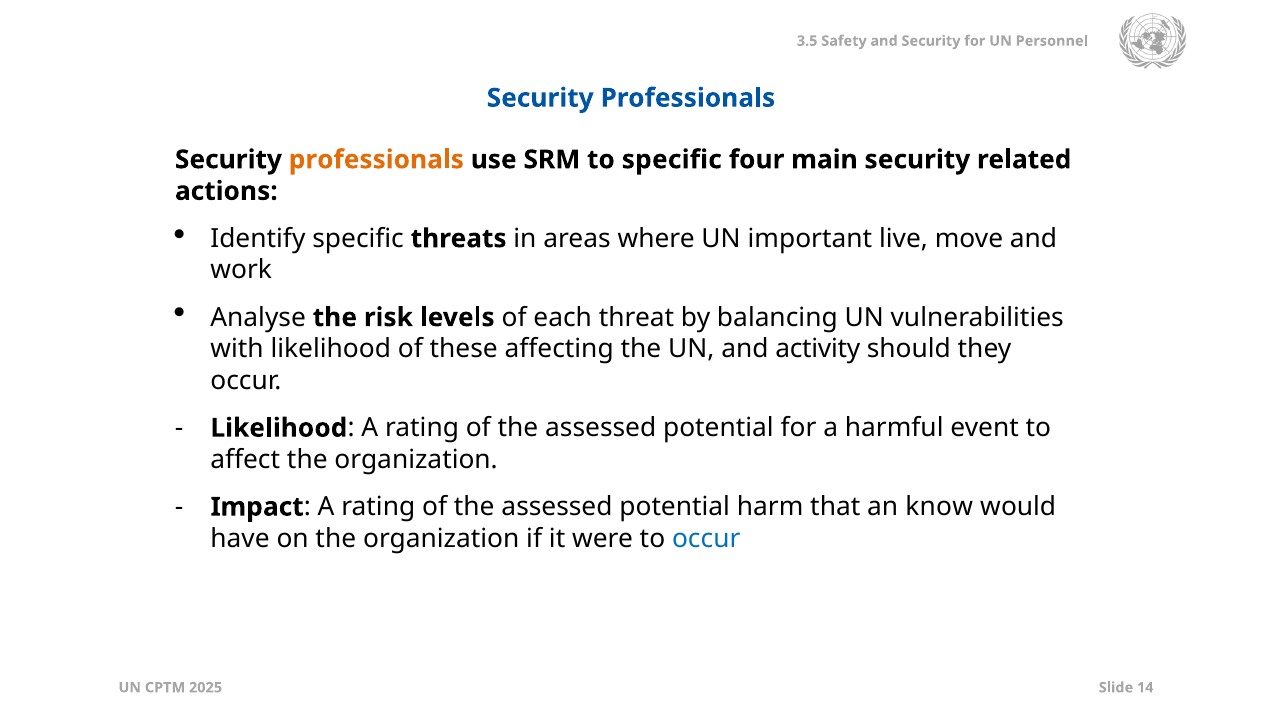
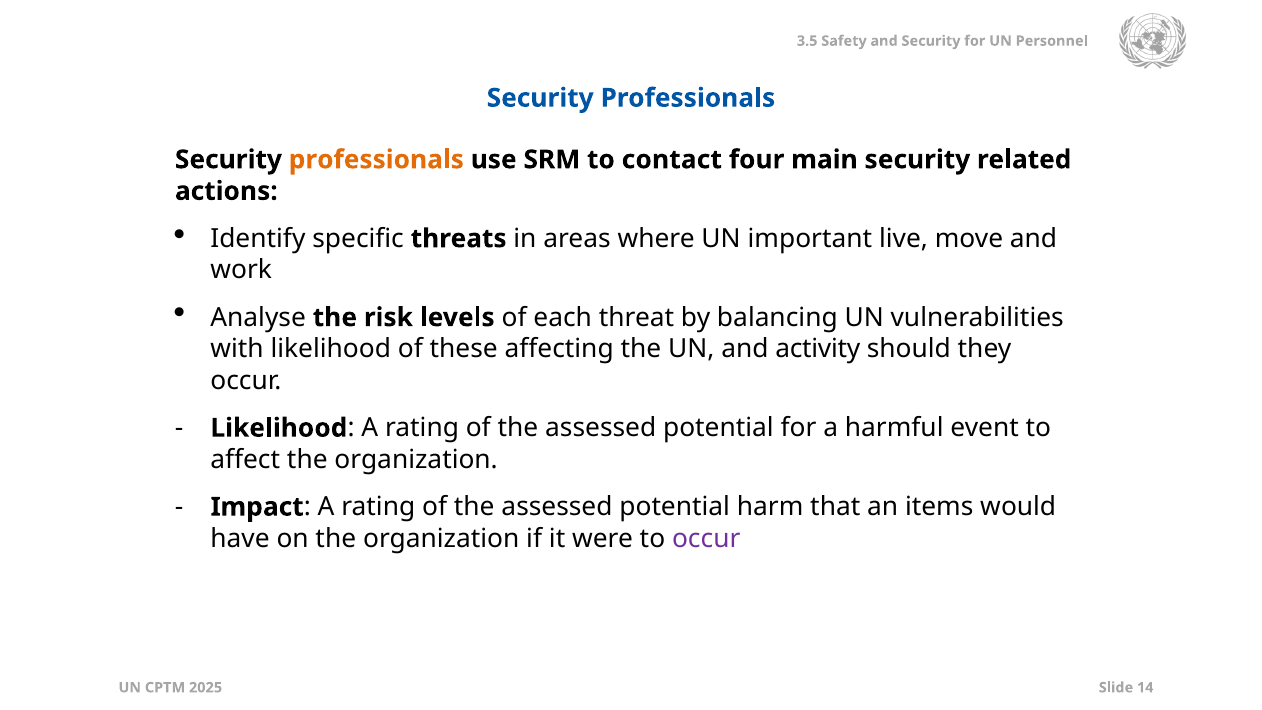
to specific: specific -> contact
know: know -> items
occur at (706, 538) colour: blue -> purple
